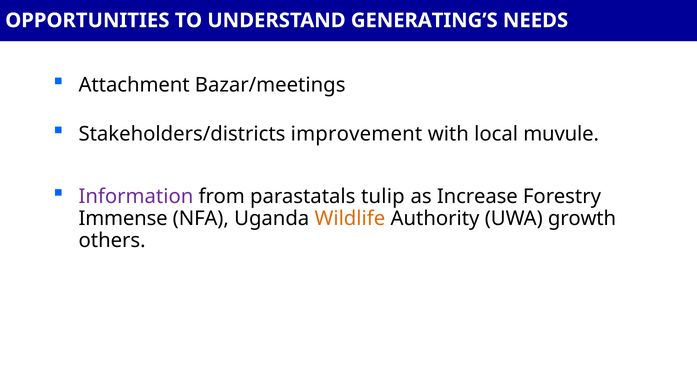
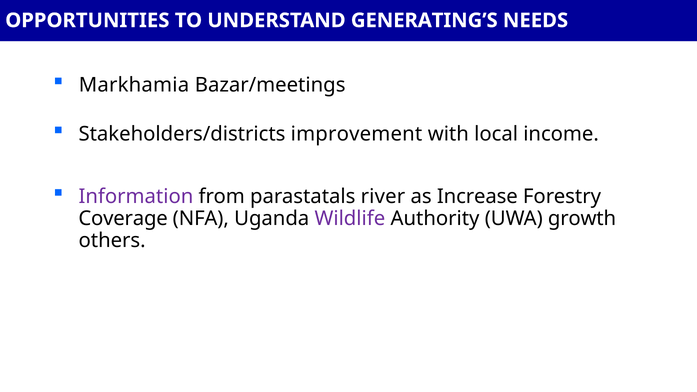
Attachment: Attachment -> Markhamia
muvule: muvule -> income
tulip: tulip -> river
Immense: Immense -> Coverage
Wildlife colour: orange -> purple
